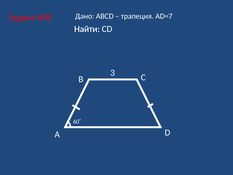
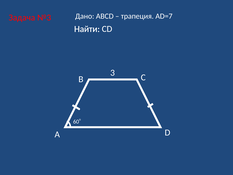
№8: №8 -> №3
